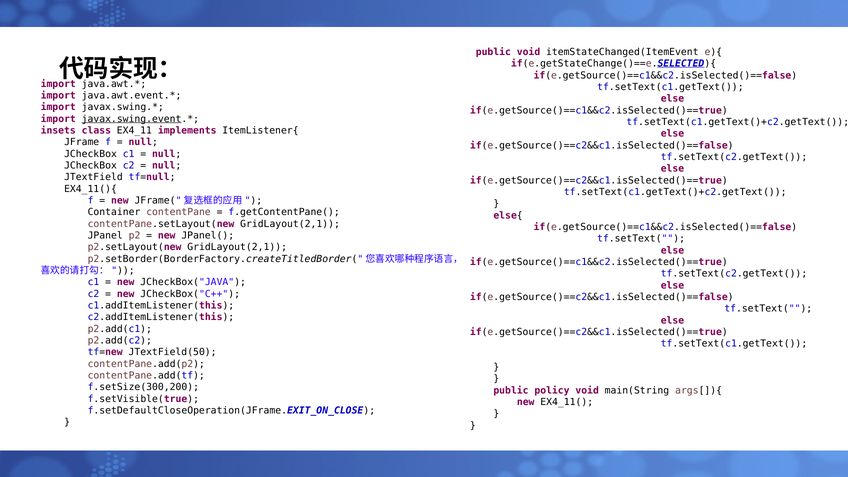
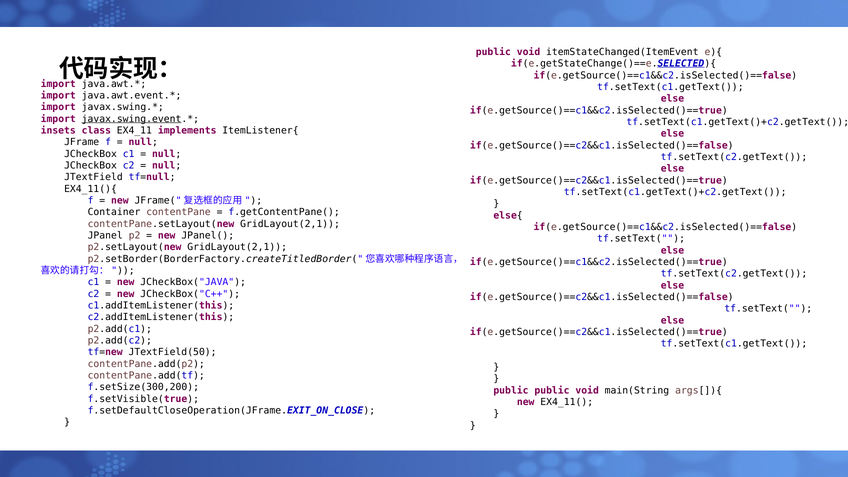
public policy: policy -> public
